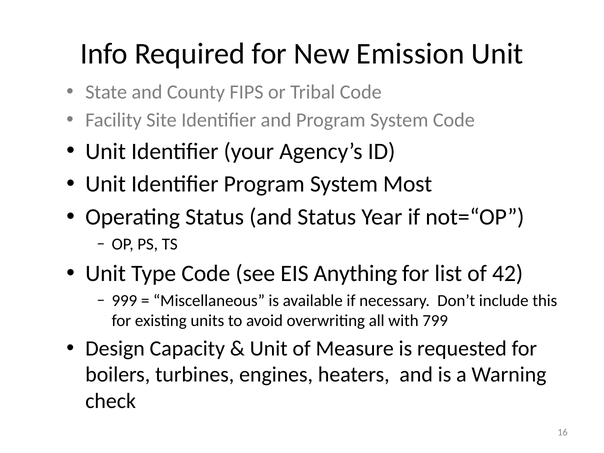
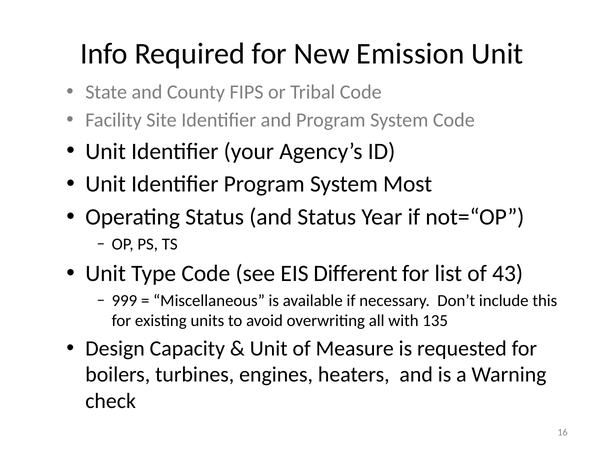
Anything: Anything -> Different
42: 42 -> 43
799: 799 -> 135
